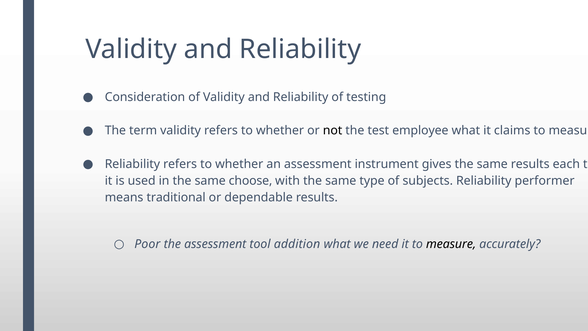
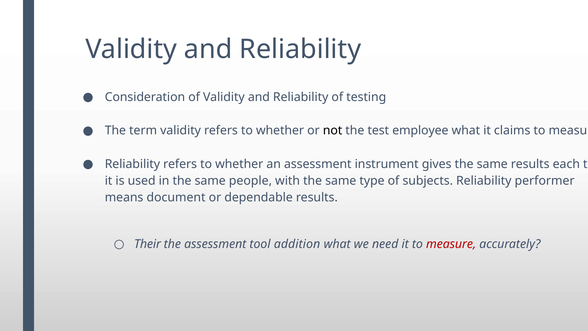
choose: choose -> people
traditional: traditional -> document
Poor: Poor -> Their
measure at (451, 244) colour: black -> red
